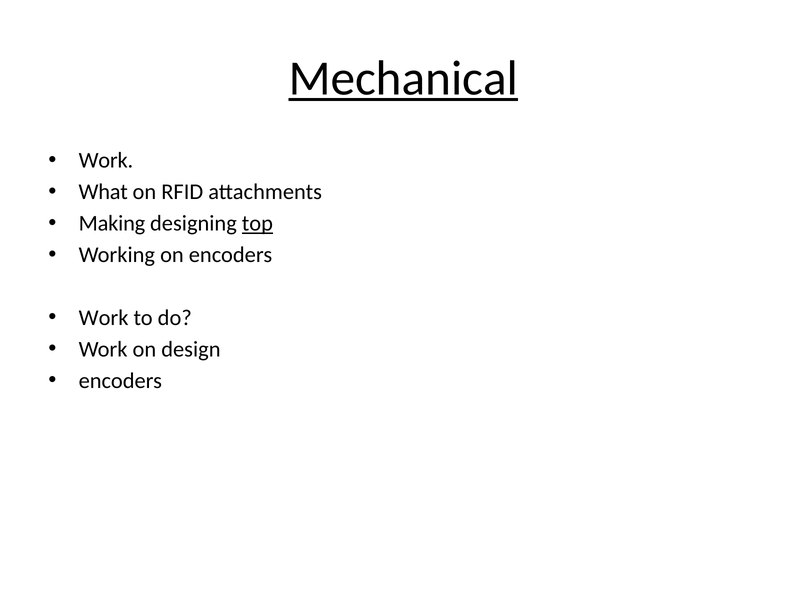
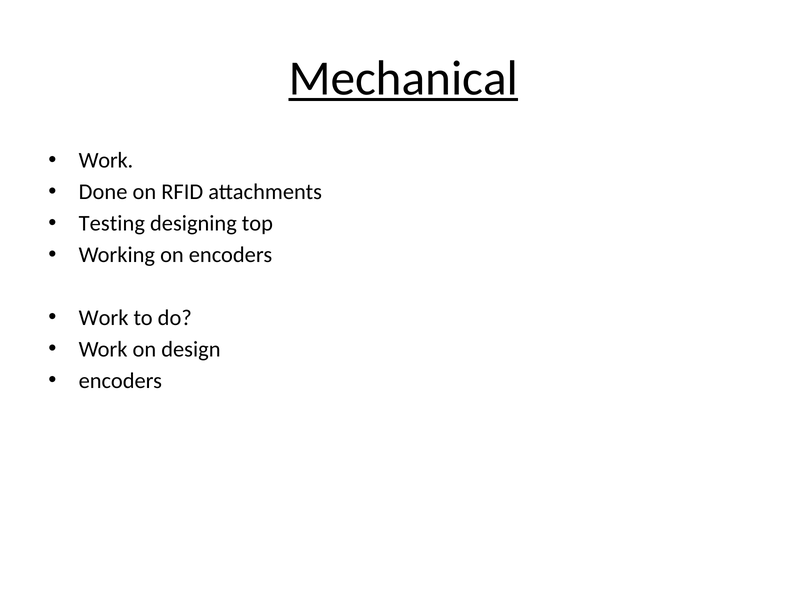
What: What -> Done
Making: Making -> Testing
top underline: present -> none
